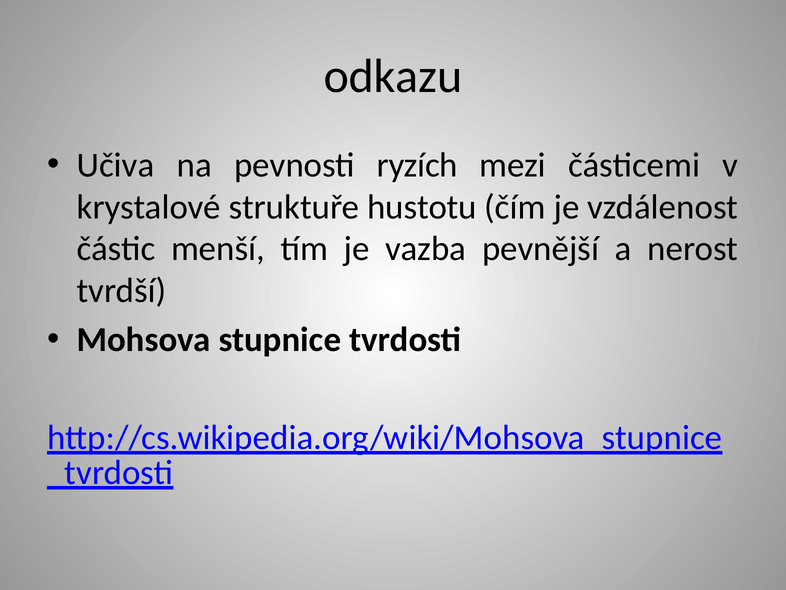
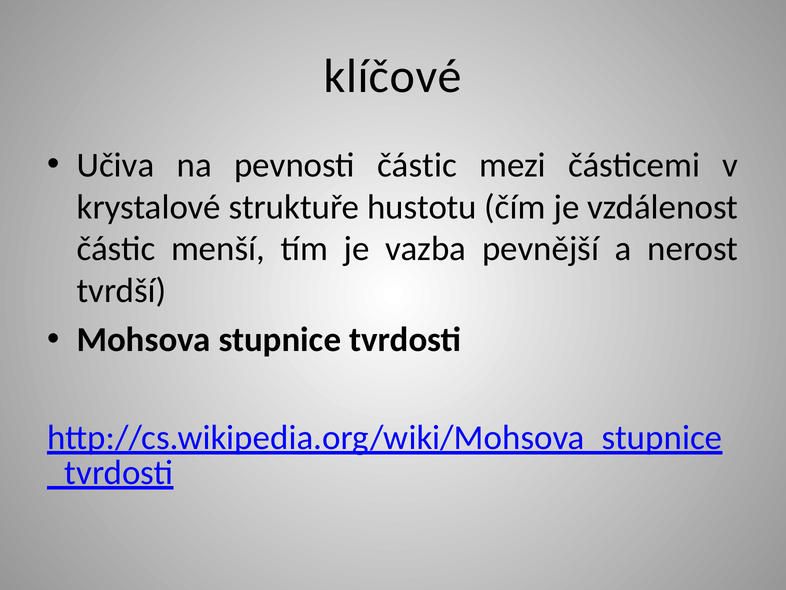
odkazu: odkazu -> klíčové
pevnosti ryzích: ryzích -> částic
